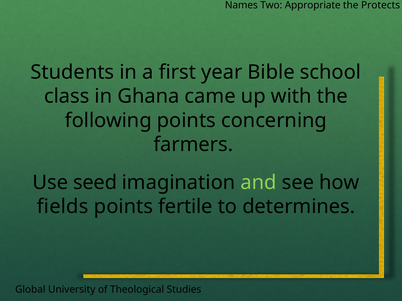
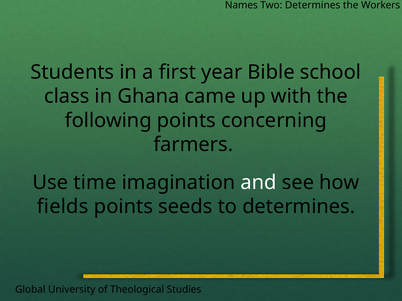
Two Appropriate: Appropriate -> Determines
Protects: Protects -> Workers
seed: seed -> time
and colour: light green -> white
fertile: fertile -> seeds
